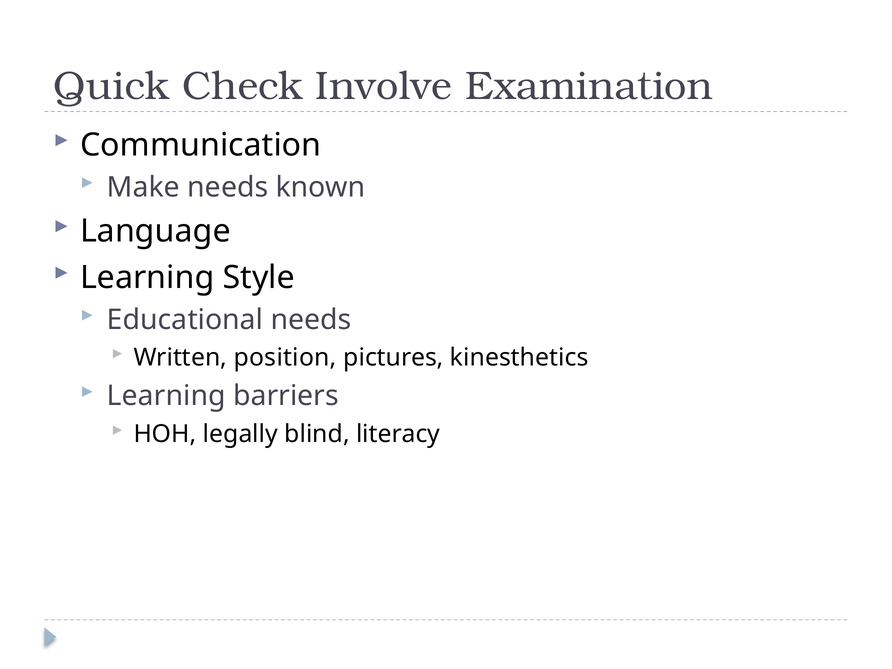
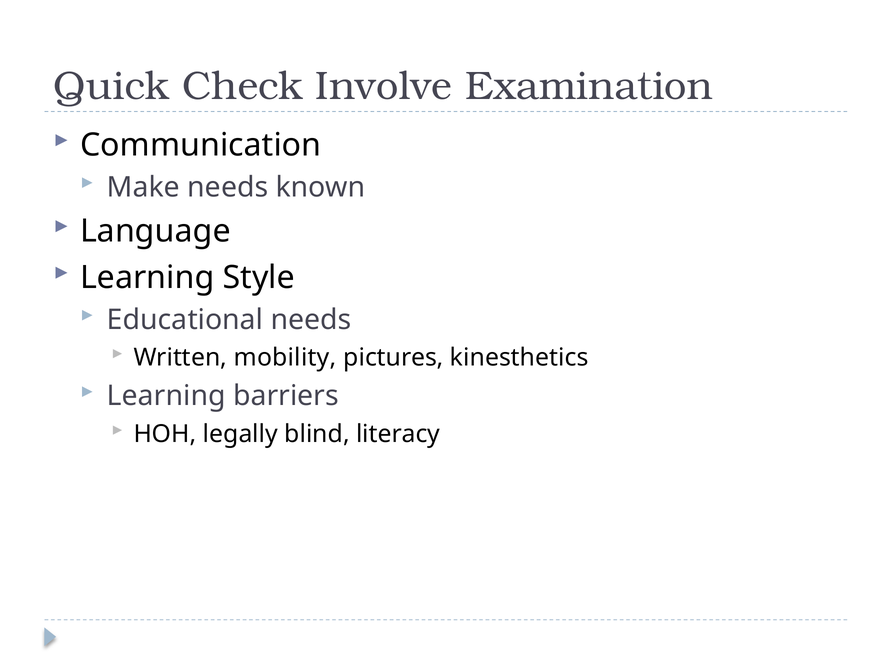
position: position -> mobility
